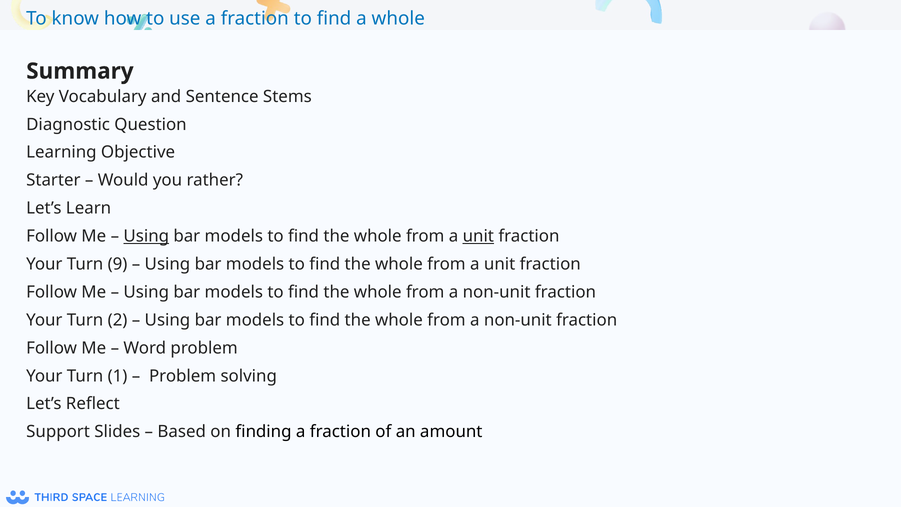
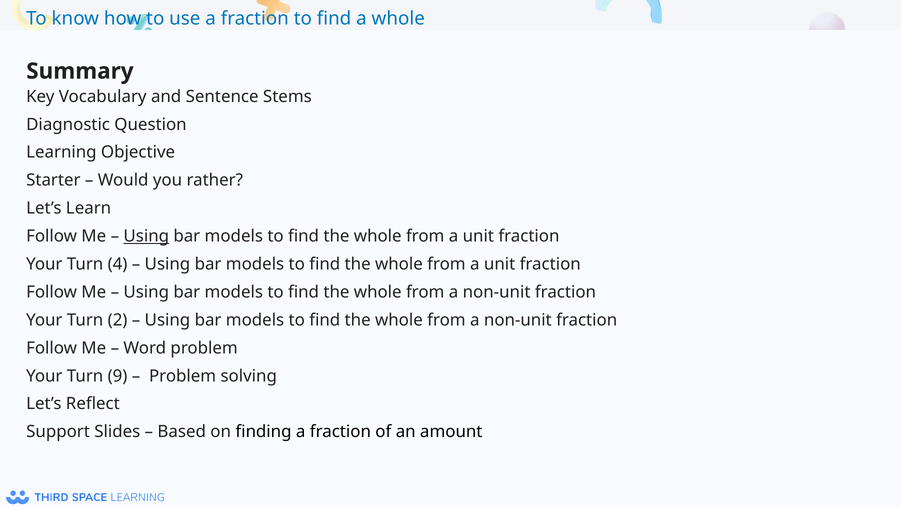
unit at (478, 236) underline: present -> none
9: 9 -> 4
1: 1 -> 9
